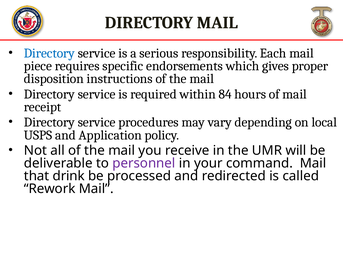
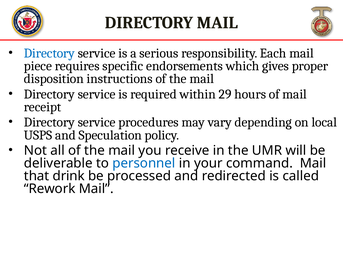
84: 84 -> 29
Application: Application -> Speculation
personnel colour: purple -> blue
